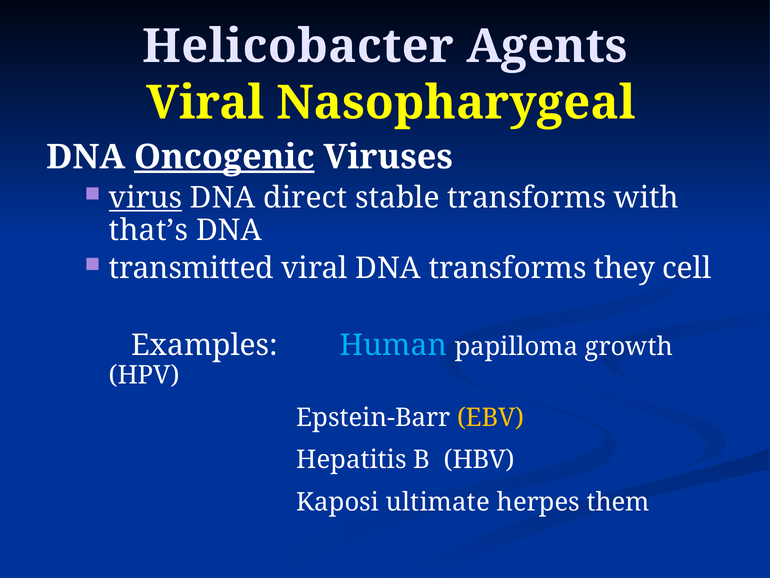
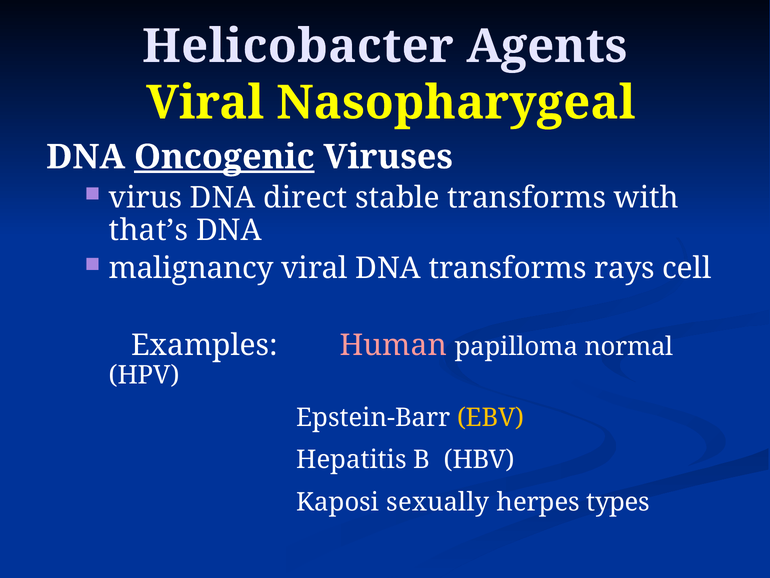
virus underline: present -> none
transmitted: transmitted -> malignancy
they: they -> rays
Human colour: light blue -> pink
growth: growth -> normal
ultimate: ultimate -> sexually
them: them -> types
